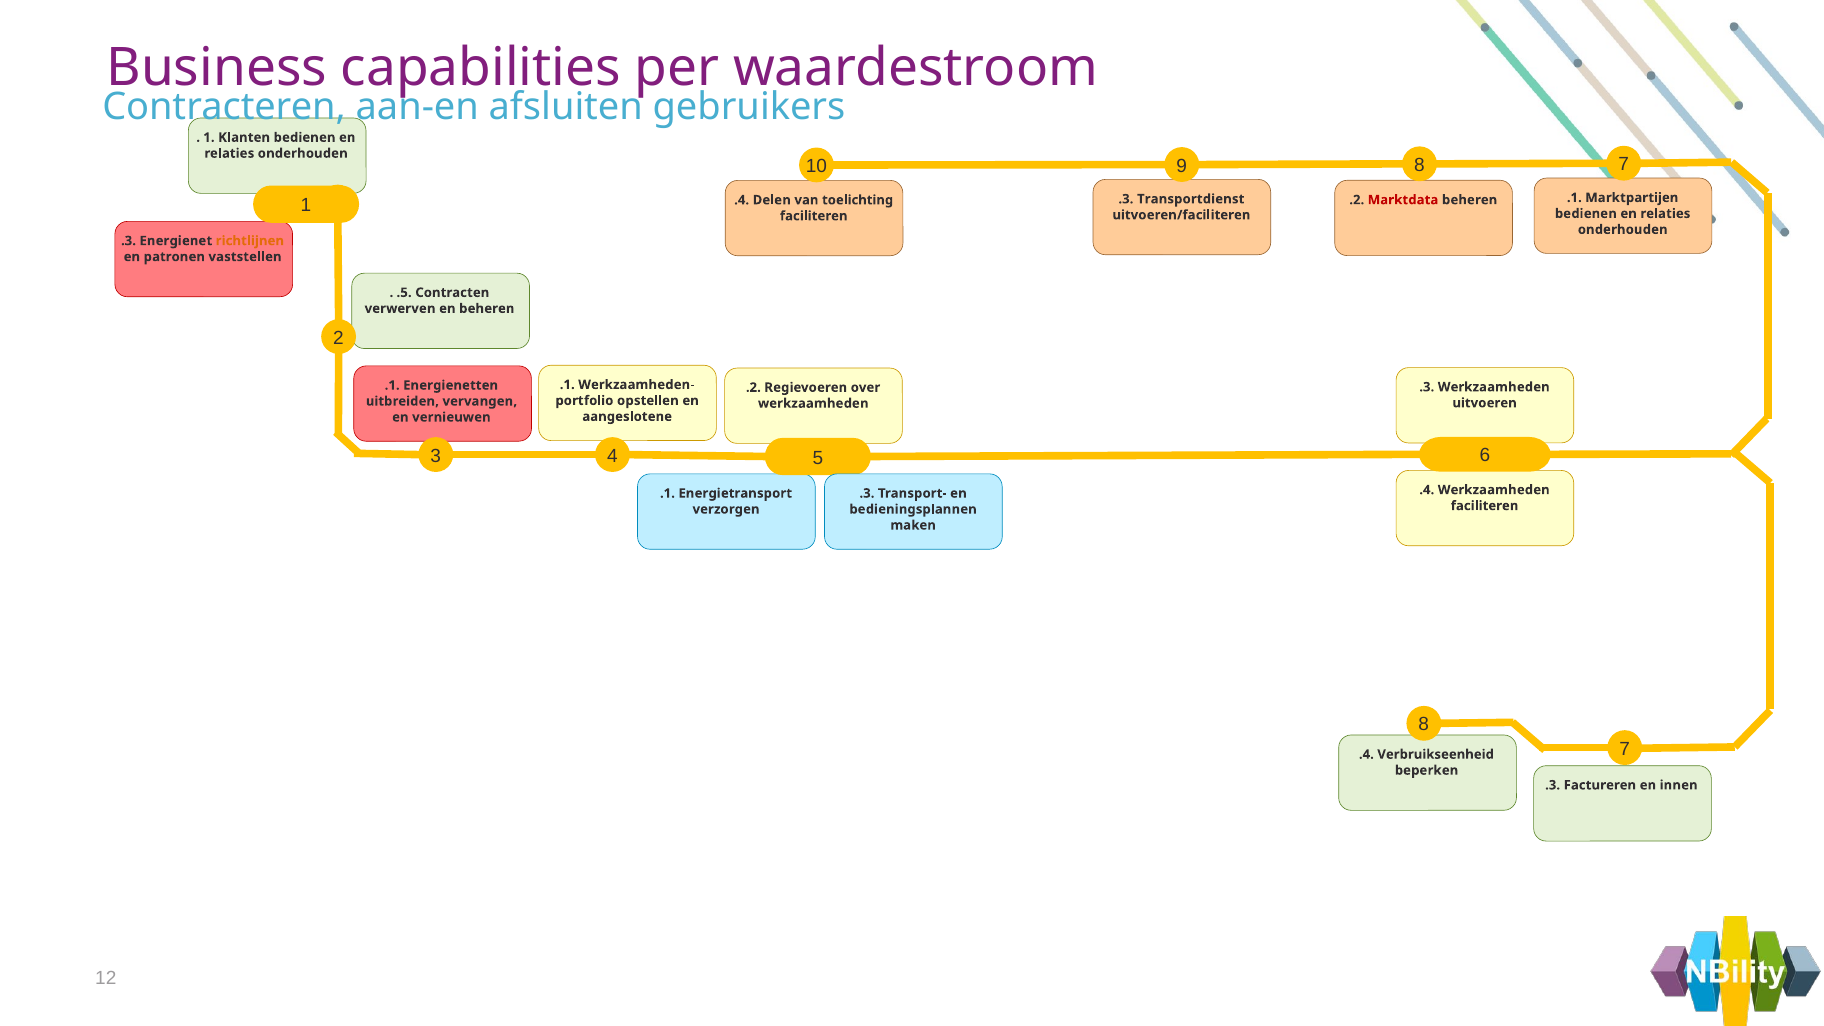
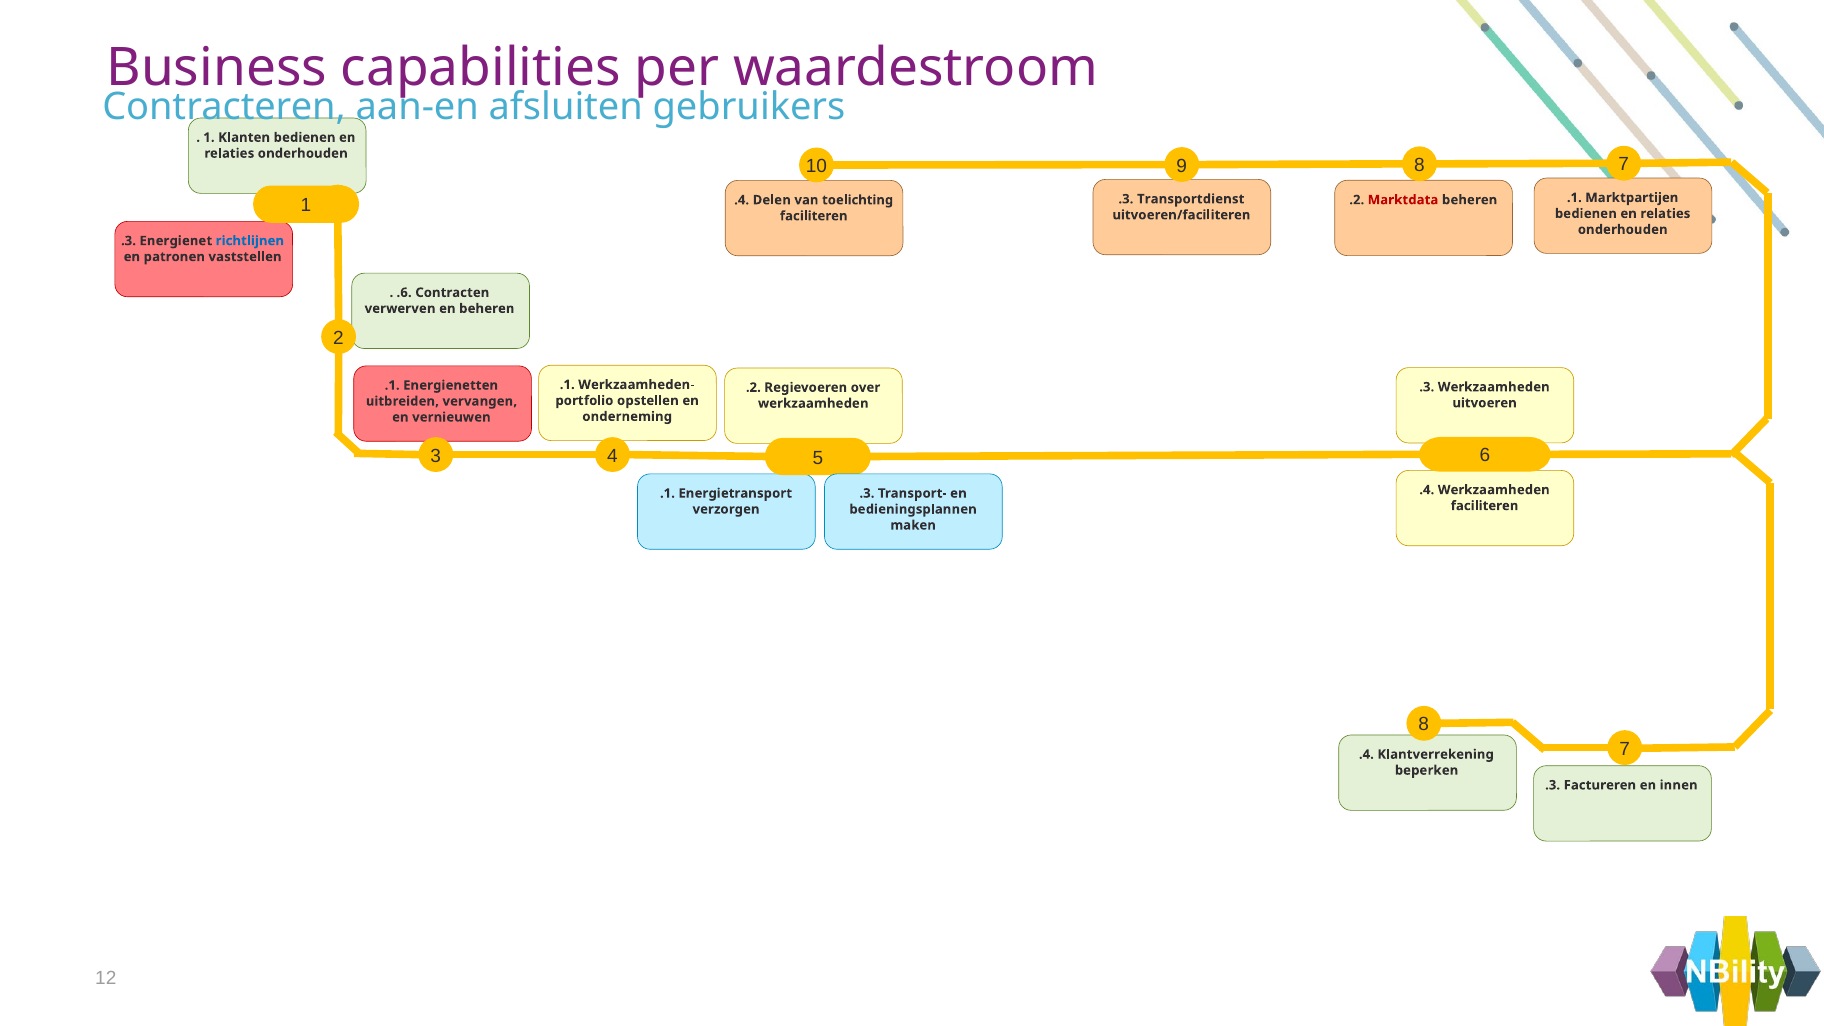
richtlijnen colour: orange -> blue
.5: .5 -> .6
aangeslotene: aangeslotene -> onderneming
Verbruikseenheid: Verbruikseenheid -> Klantverrekening
